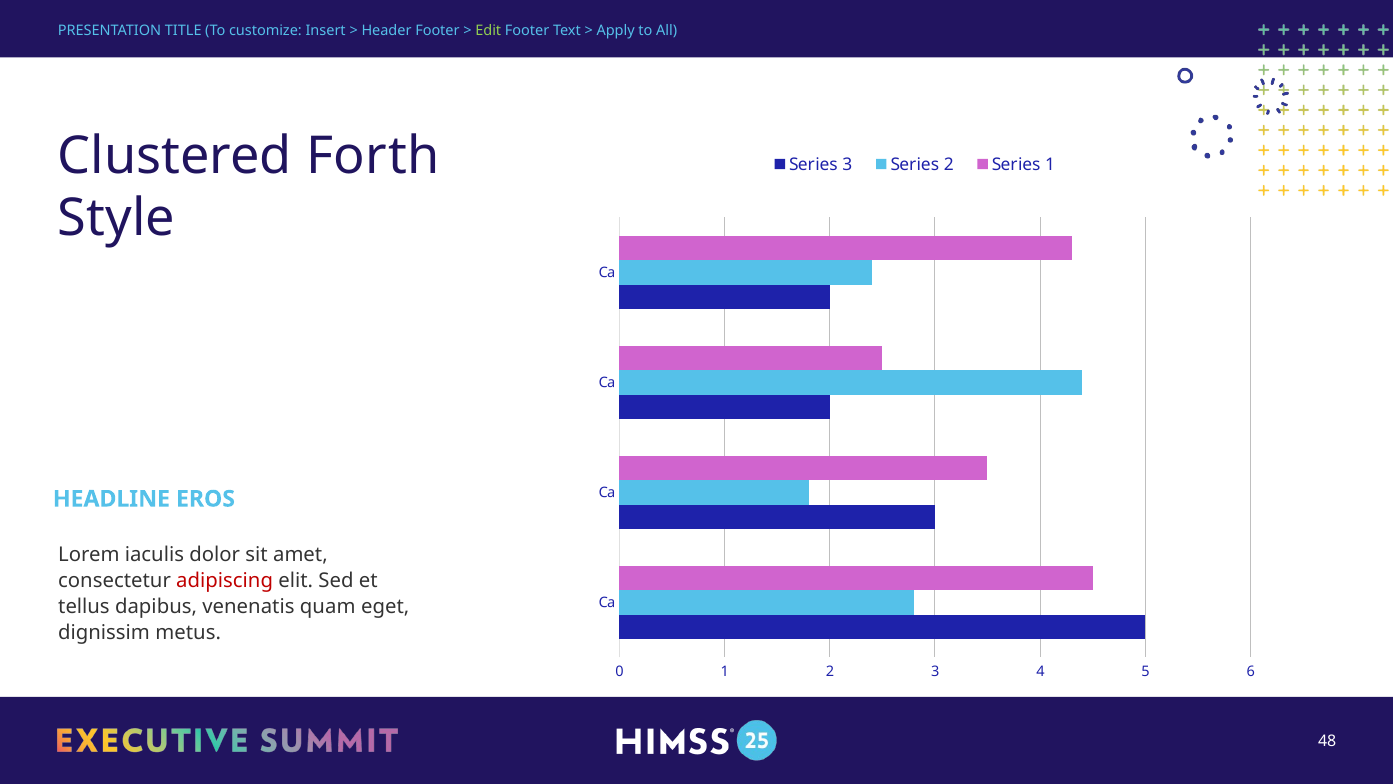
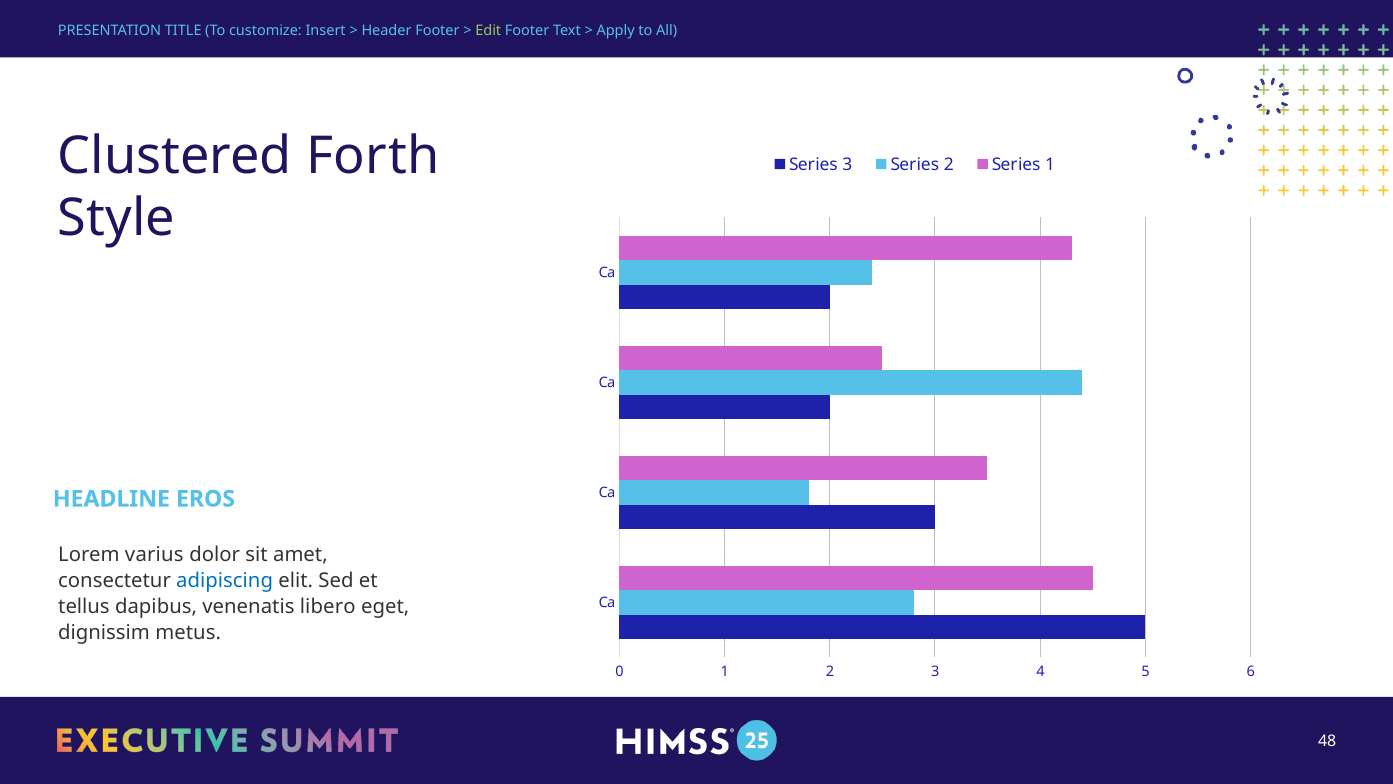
iaculis: iaculis -> varius
adipiscing colour: red -> blue
quam: quam -> libero
